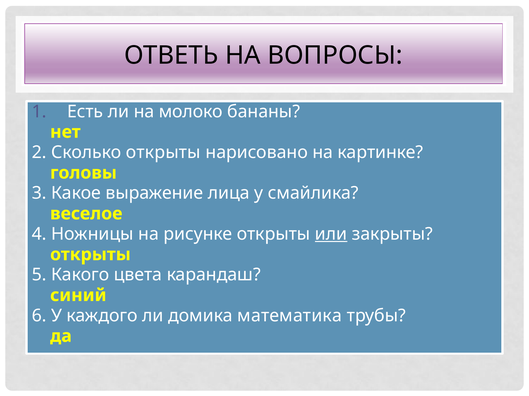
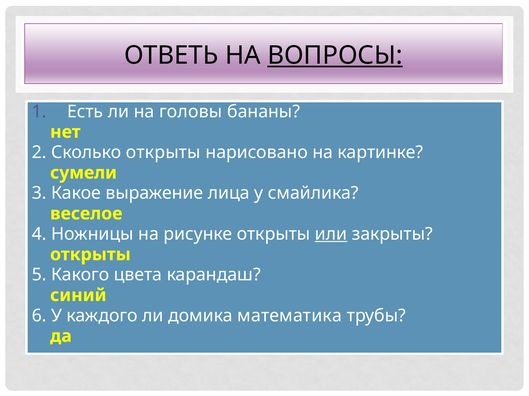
ВОПРОСЫ underline: none -> present
молоко: молоко -> головы
головы: головы -> сумели
